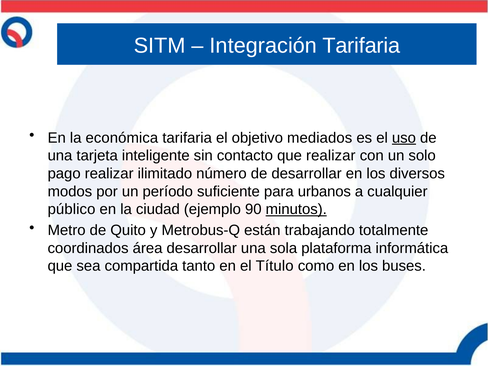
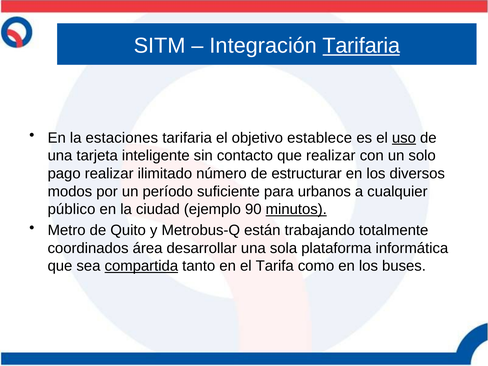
Tarifaria at (361, 46) underline: none -> present
económica: económica -> estaciones
mediados: mediados -> establece
de desarrollar: desarrollar -> estructurar
compartida underline: none -> present
Título: Título -> Tarifa
